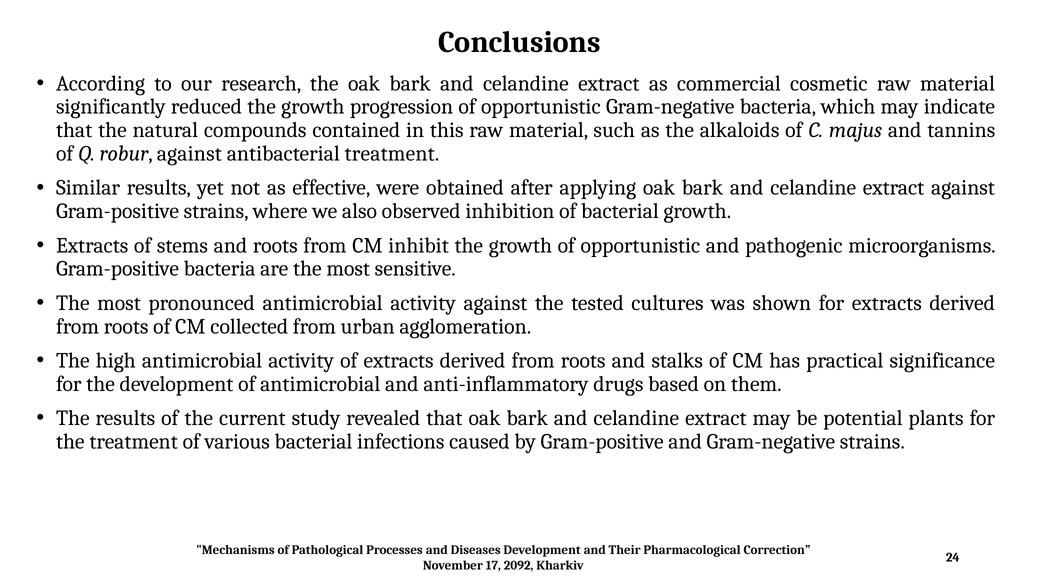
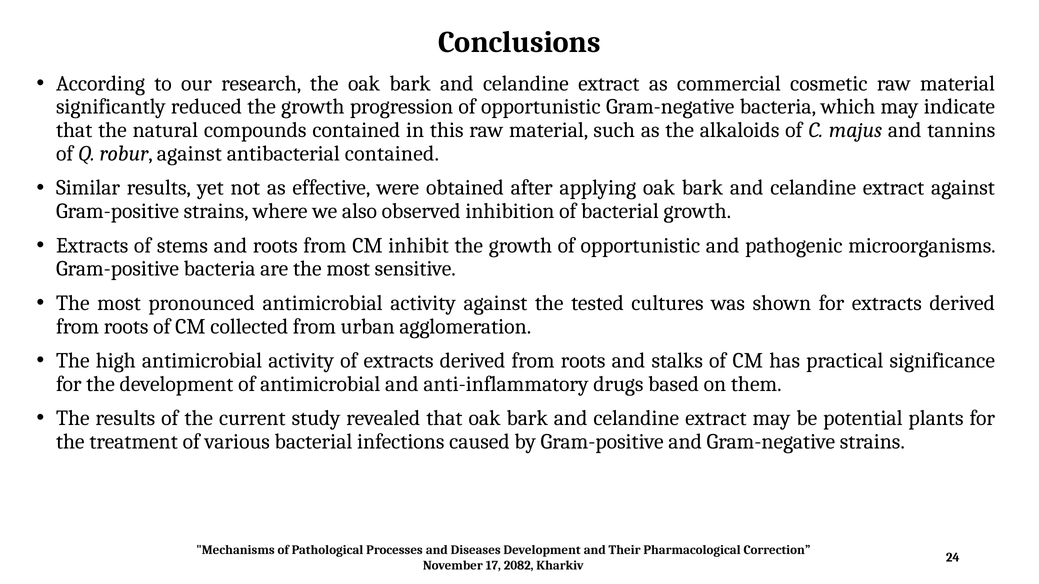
antibacterial treatment: treatment -> contained
2092: 2092 -> 2082
